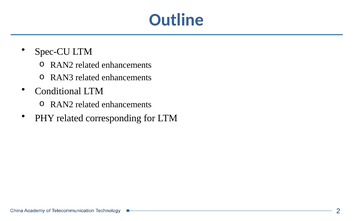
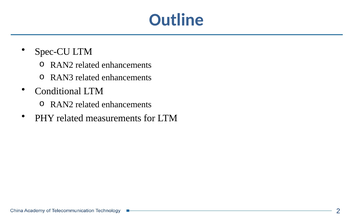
corresponding: corresponding -> measurements
